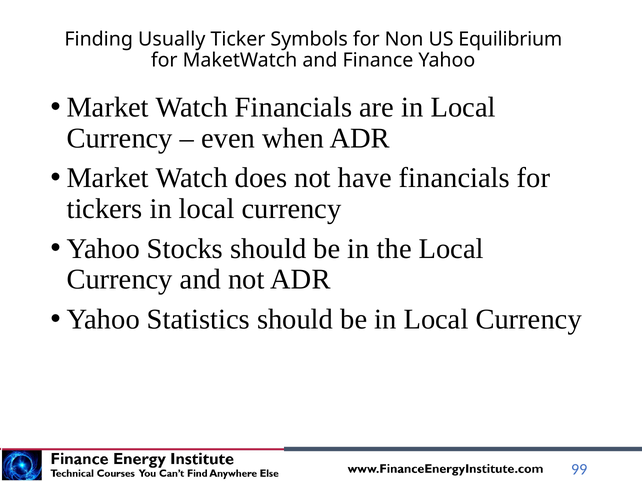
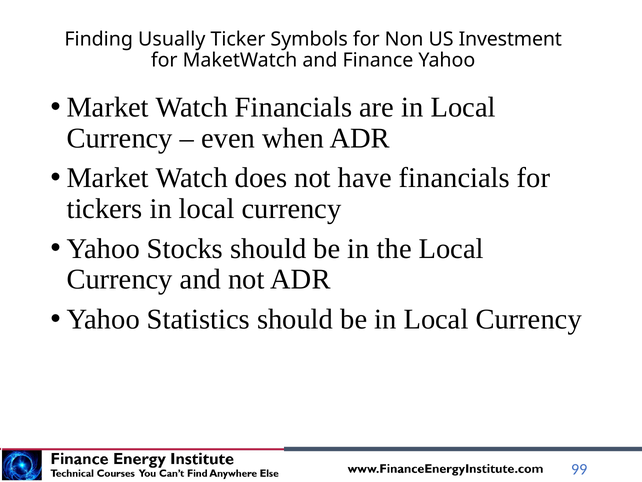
Equilibrium: Equilibrium -> Investment
